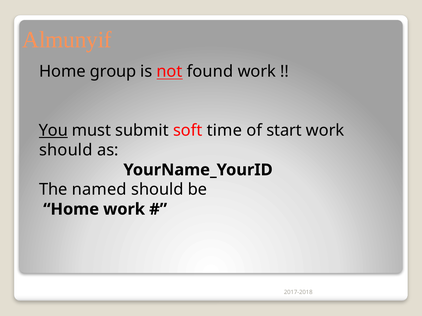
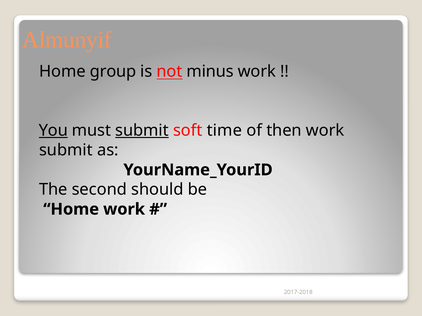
found: found -> minus
submit at (142, 131) underline: none -> present
start: start -> then
should at (66, 150): should -> submit
named: named -> second
